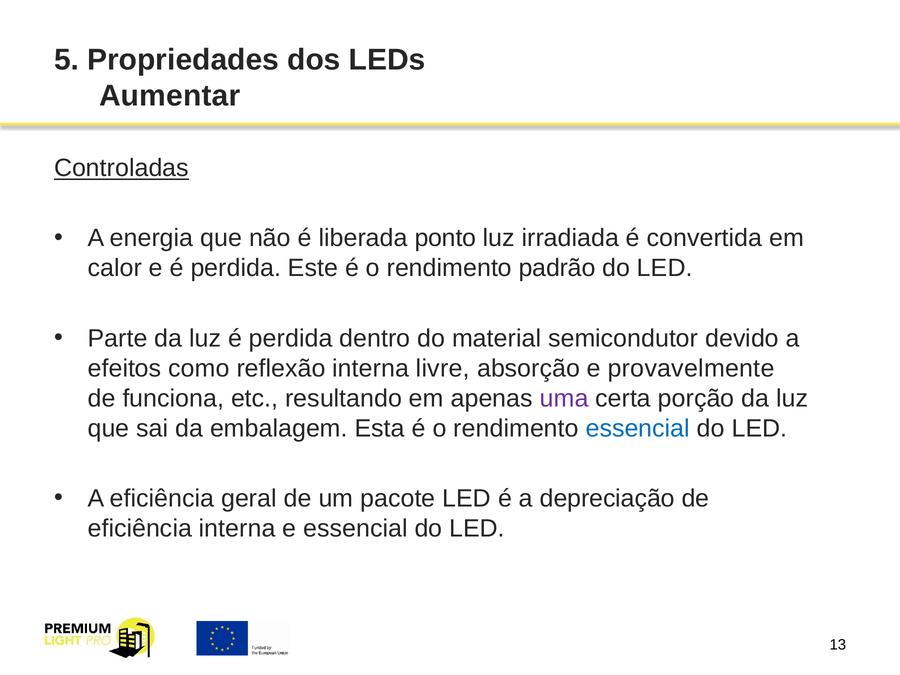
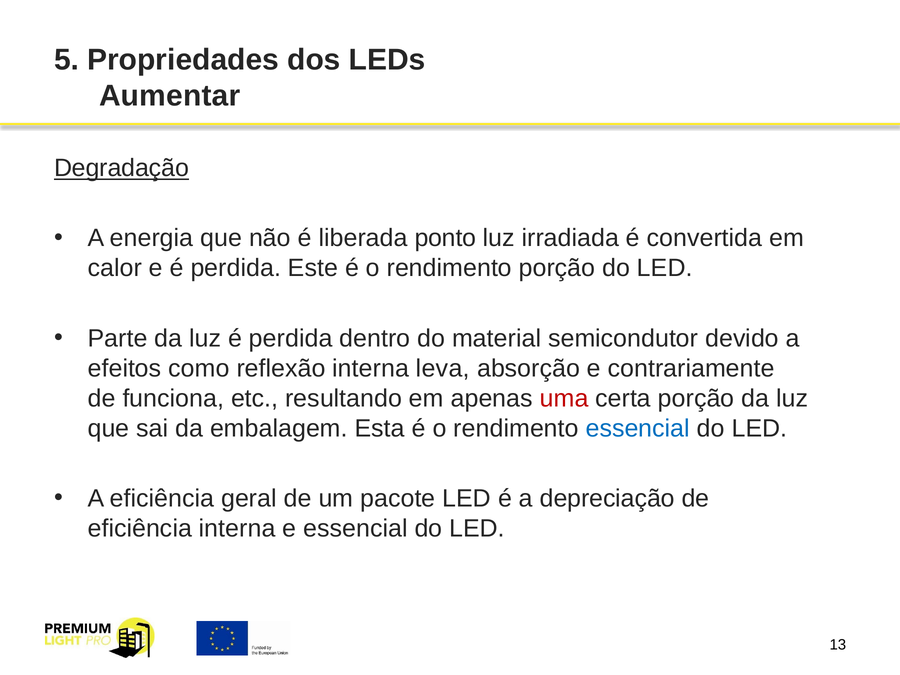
Controladas: Controladas -> Degradação
rendimento padrão: padrão -> porção
livre: livre -> leva
provavelmente: provavelmente -> contrariamente
uma colour: purple -> red
